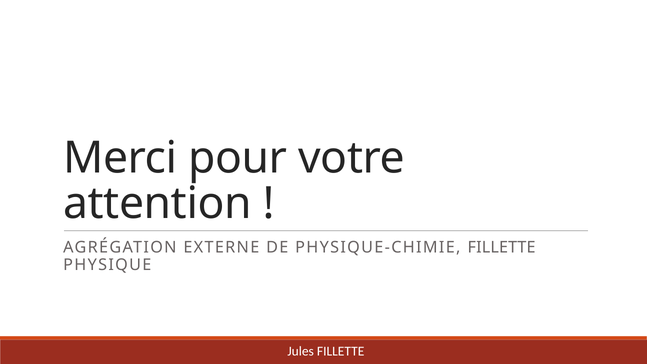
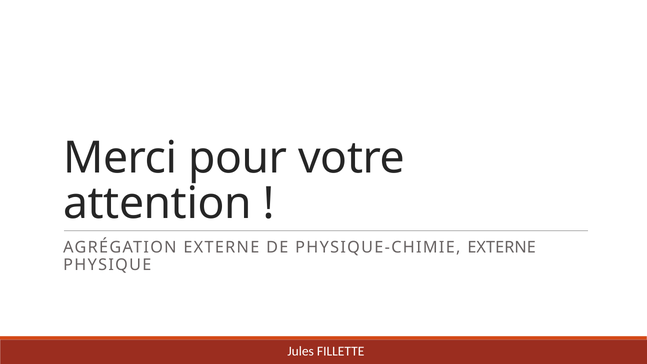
PHYSIQUE-CHIMIE FILLETTE: FILLETTE -> EXTERNE
